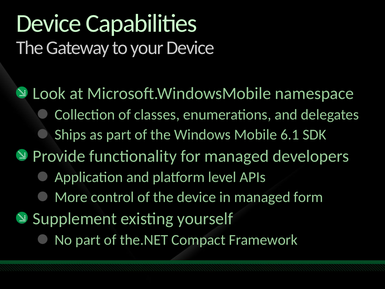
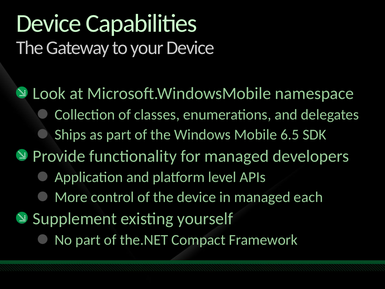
6.1: 6.1 -> 6.5
form: form -> each
